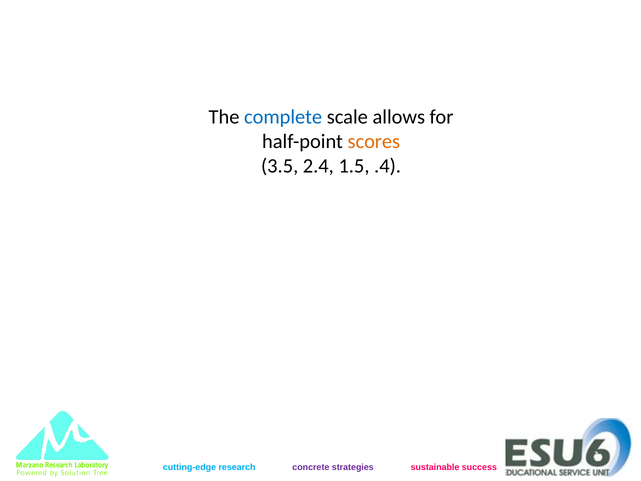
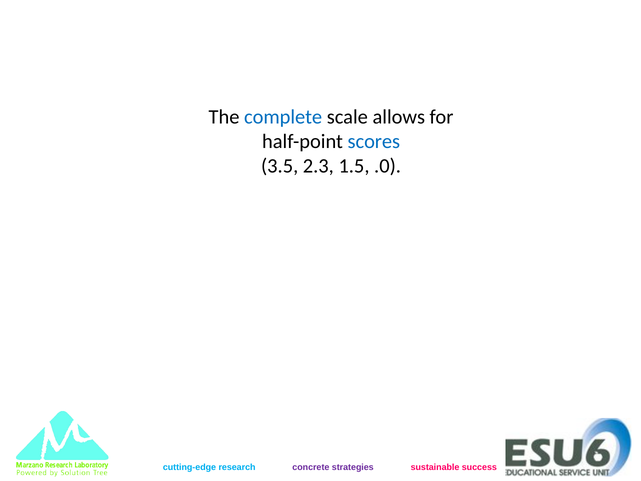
scores colour: orange -> blue
2.4: 2.4 -> 2.3
.4: .4 -> .0
